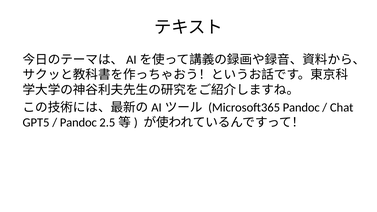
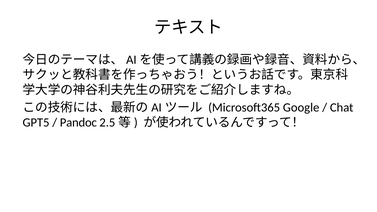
Microsoft365 Pandoc: Pandoc -> Google
